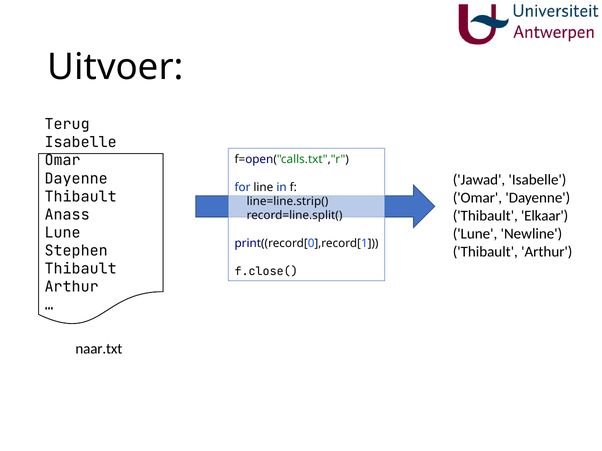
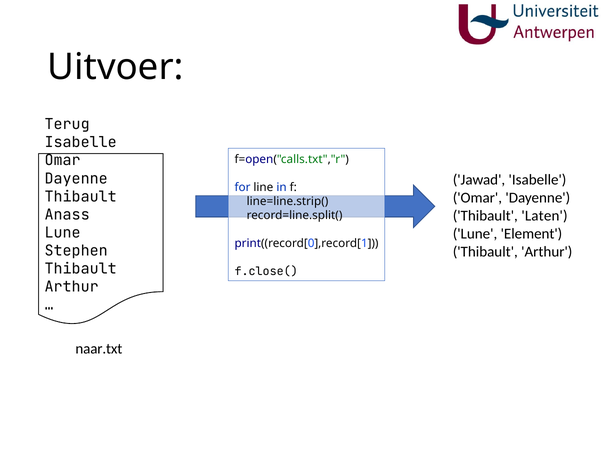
Elkaar: Elkaar -> Laten
Newline: Newline -> Element
